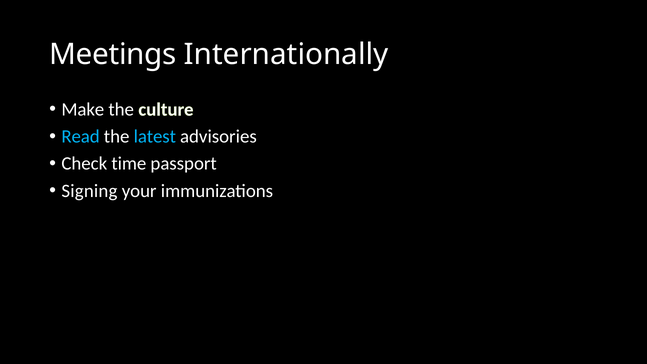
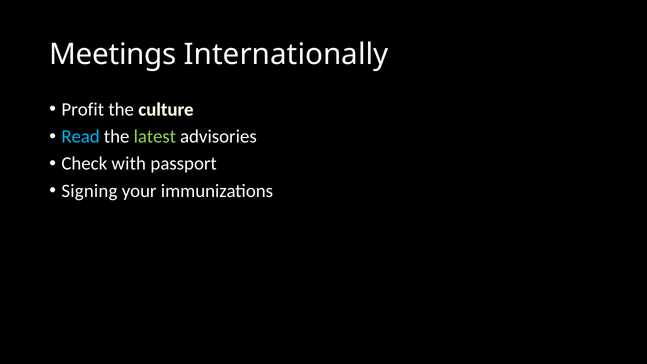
Make: Make -> Profit
latest colour: light blue -> light green
time: time -> with
